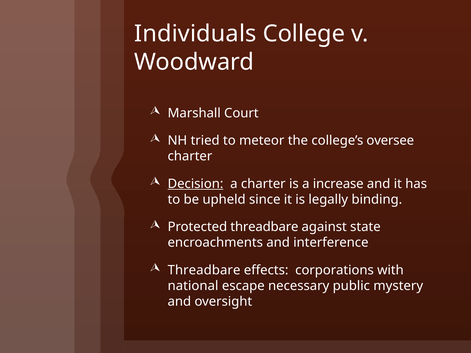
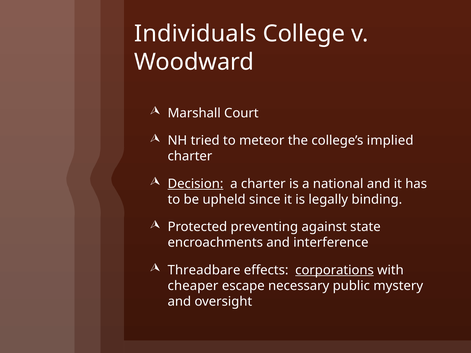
oversee: oversee -> implied
increase: increase -> national
Protected threadbare: threadbare -> preventing
corporations underline: none -> present
national: national -> cheaper
